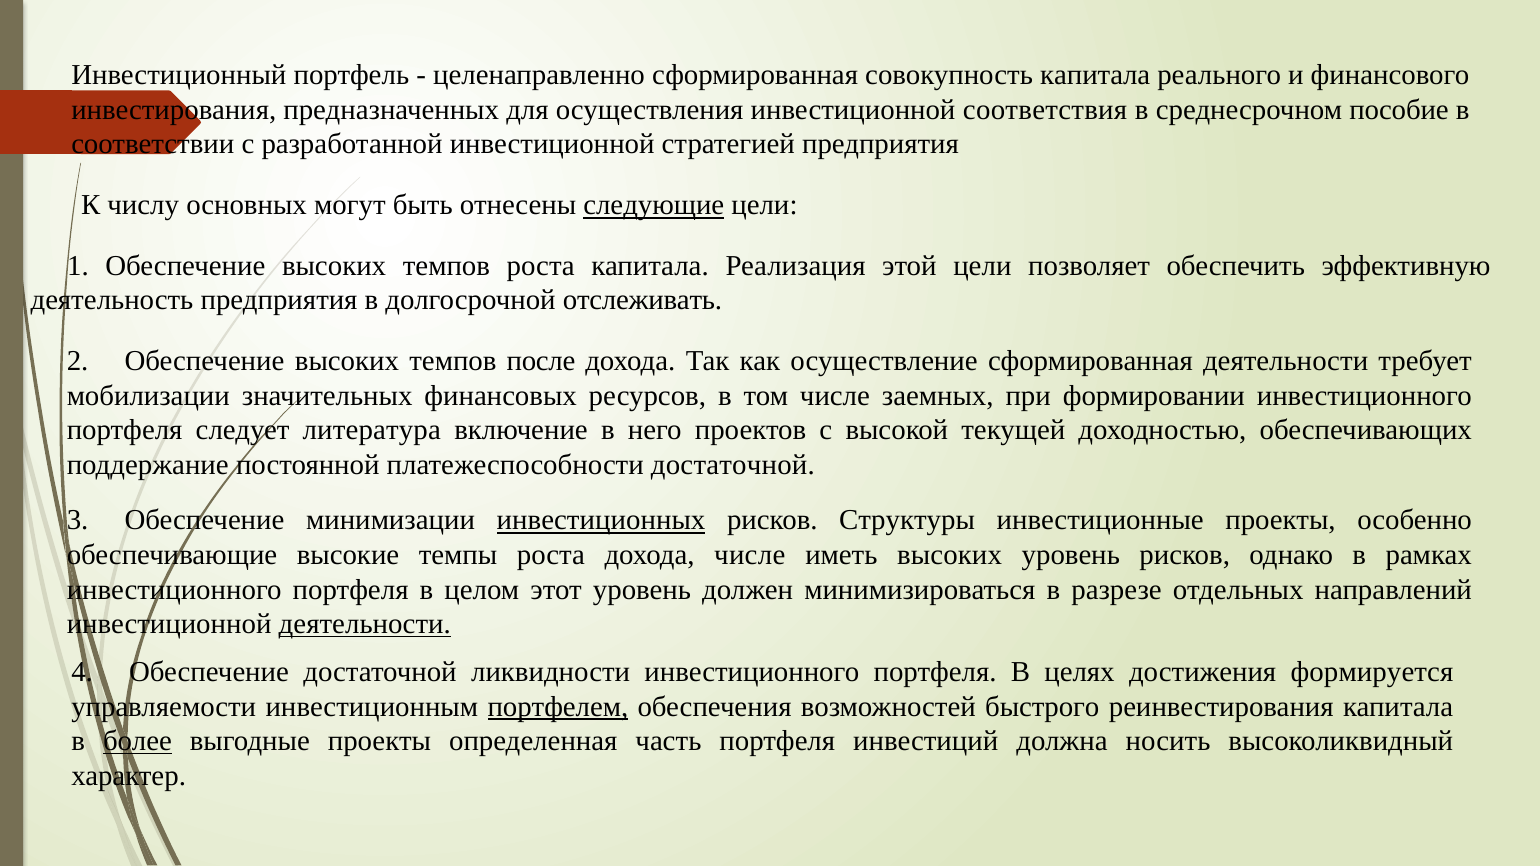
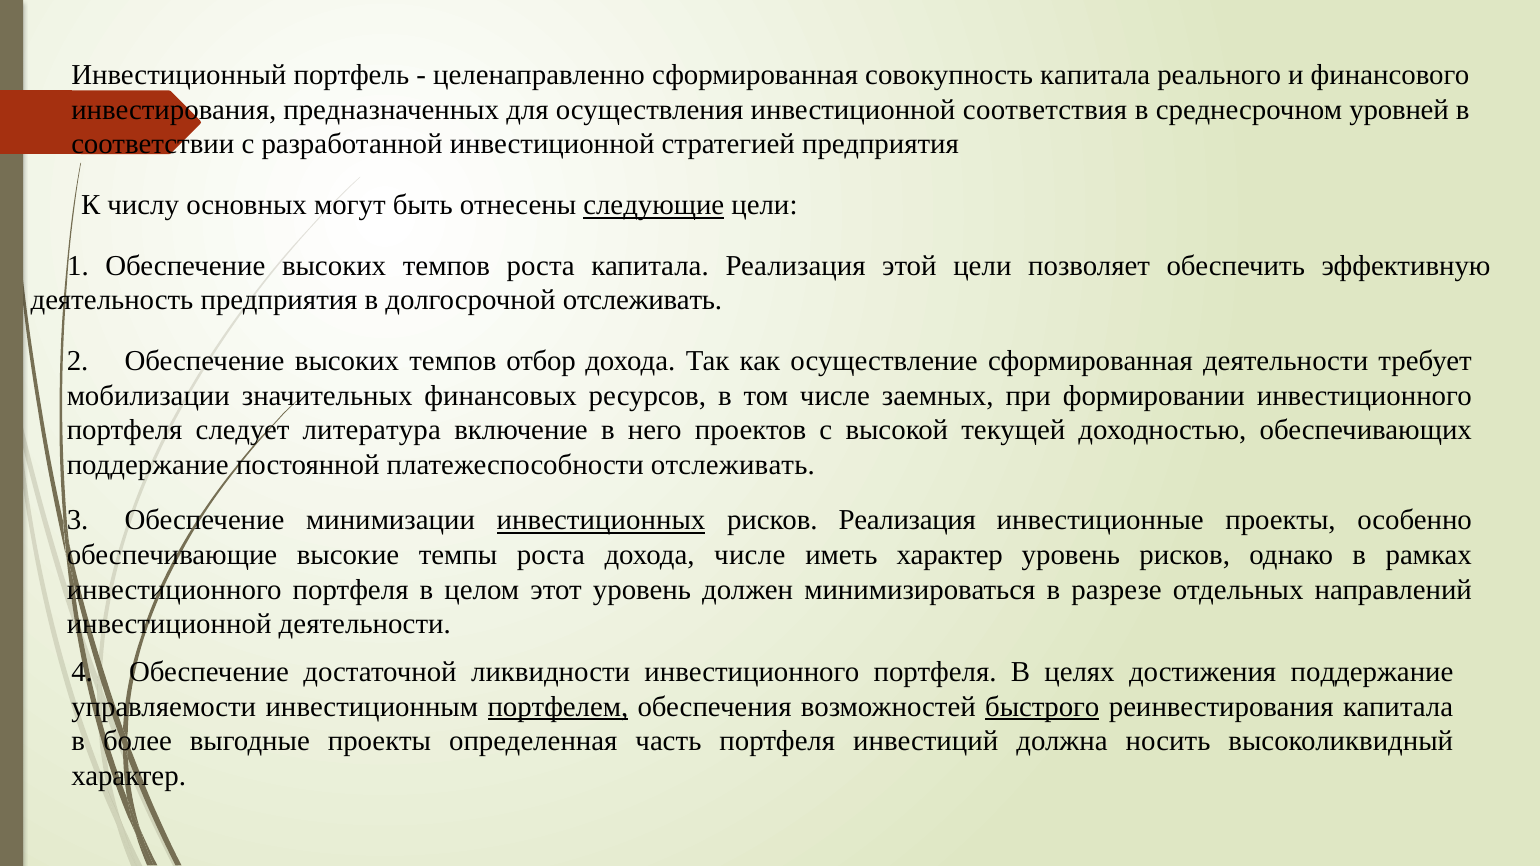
пособие: пособие -> уровней
после: после -> отбор
платежеспособности достаточной: достаточной -> отслеживать
рисков Структуры: Структуры -> Реализация
иметь высоких: высоких -> характер
деятельности at (365, 624) underline: present -> none
достижения формируется: формируется -> поддержание
быстрого underline: none -> present
более underline: present -> none
